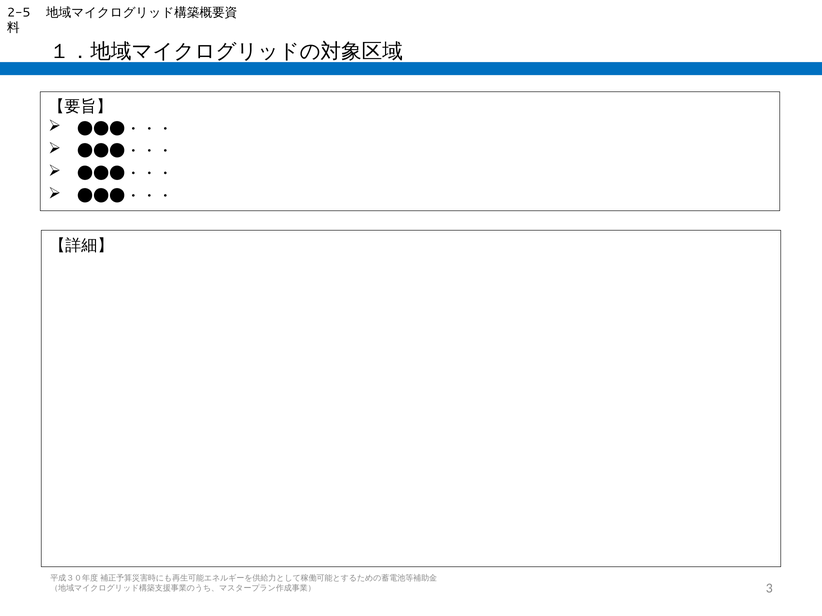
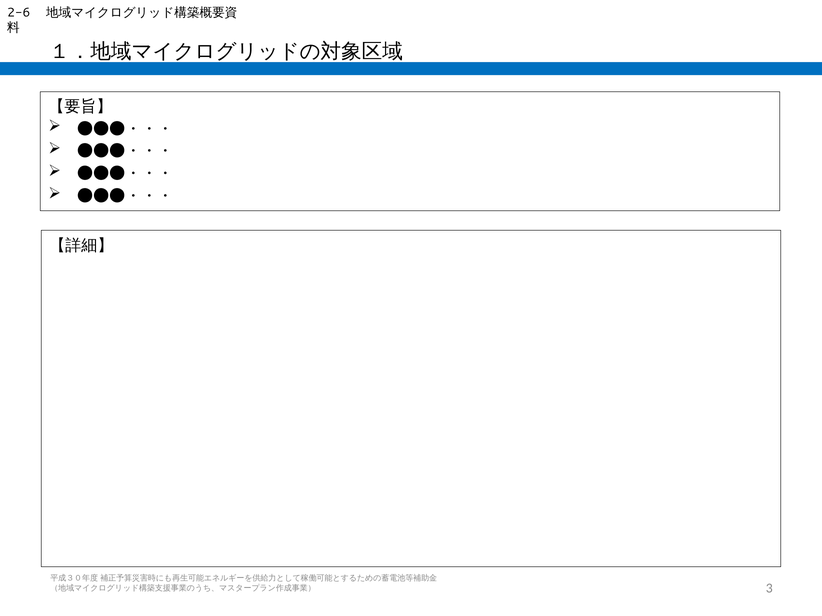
2-5: 2-5 -> 2-6
